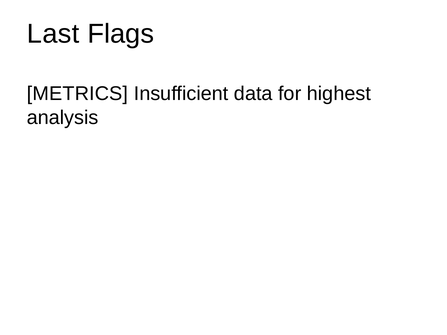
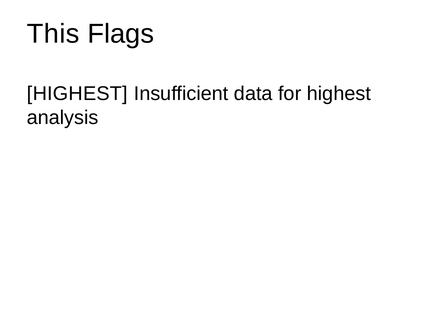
Last: Last -> This
METRICS at (77, 94): METRICS -> HIGHEST
